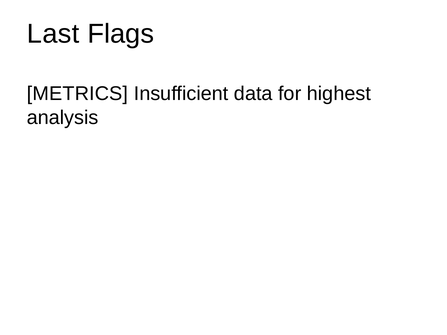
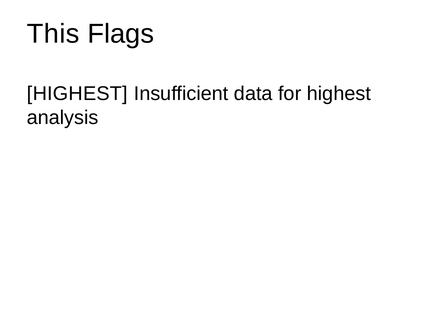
Last: Last -> This
METRICS at (77, 94): METRICS -> HIGHEST
